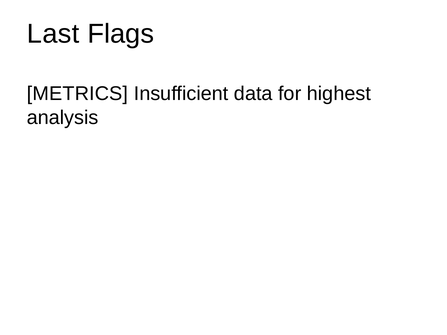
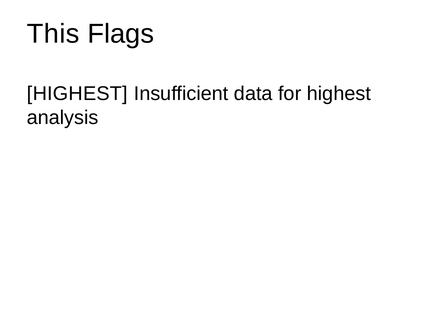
Last: Last -> This
METRICS at (77, 94): METRICS -> HIGHEST
